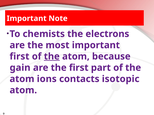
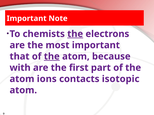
the at (75, 34) underline: none -> present
first at (19, 57): first -> that
gain: gain -> with
